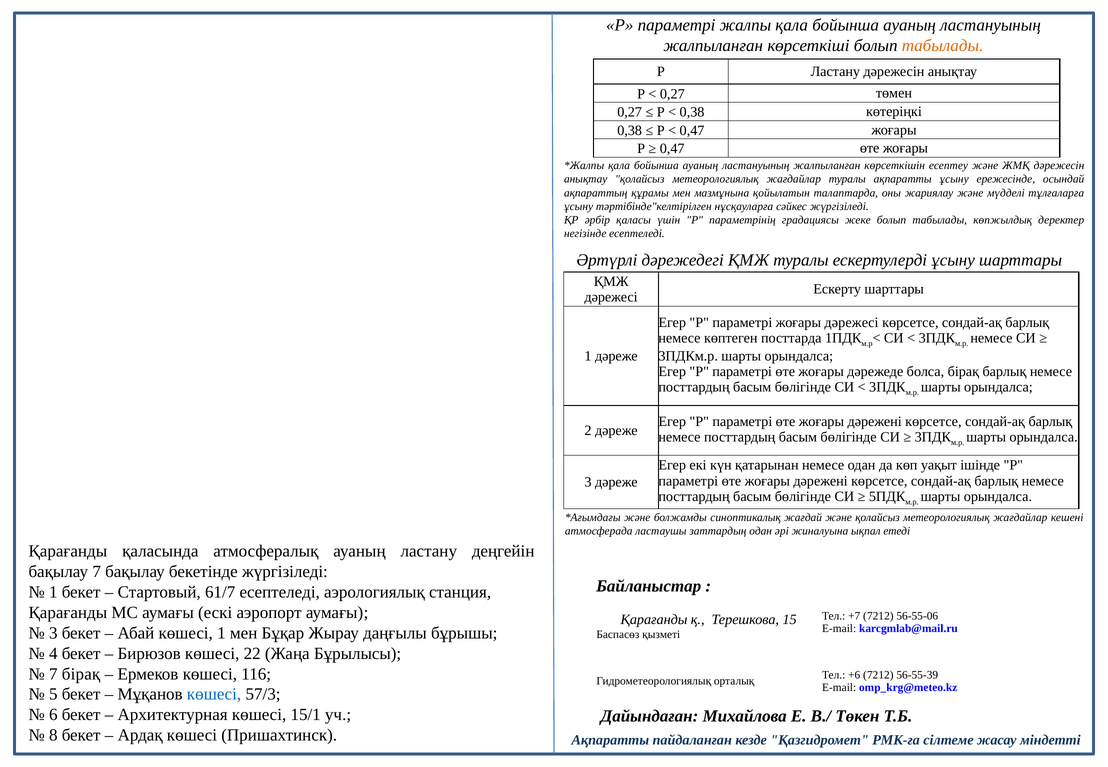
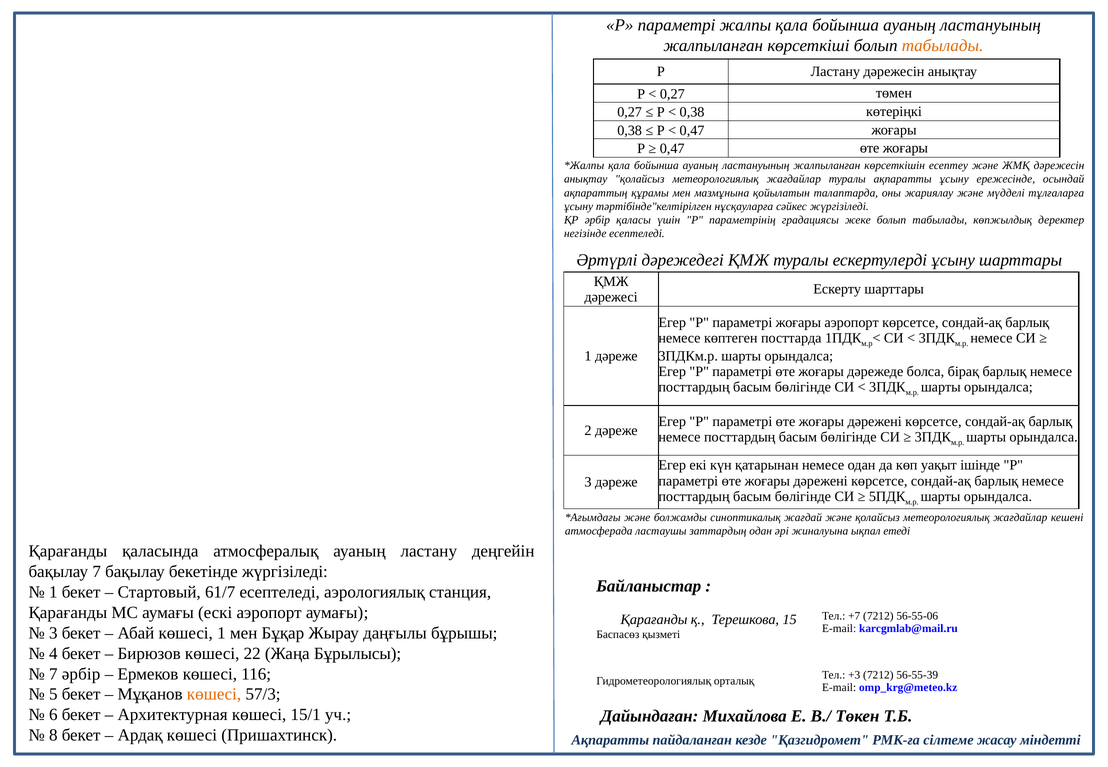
жоғары дәрежесі: дәрежесі -> аэропорт
7 бірақ: бірақ -> әрбір
+6: +6 -> +3
көшесі at (214, 694) colour: blue -> orange
